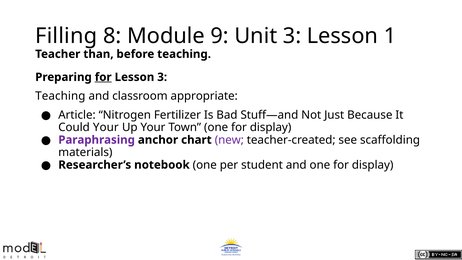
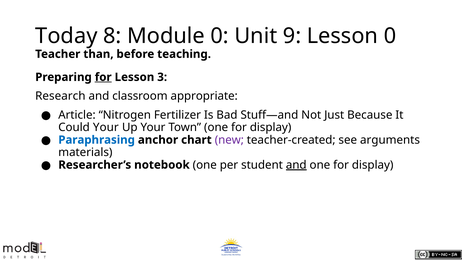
Filling: Filling -> Today
Module 9: 9 -> 0
Unit 3: 3 -> 9
Lesson 1: 1 -> 0
Teaching at (60, 96): Teaching -> Research
Paraphrasing colour: purple -> blue
scaffolding: scaffolding -> arguments
and at (296, 165) underline: none -> present
